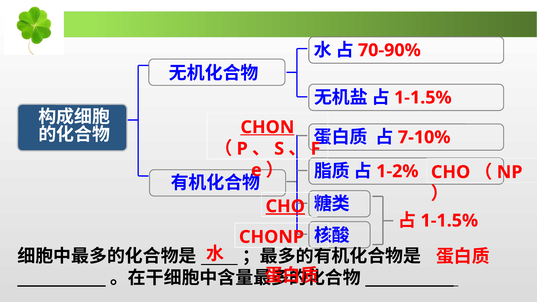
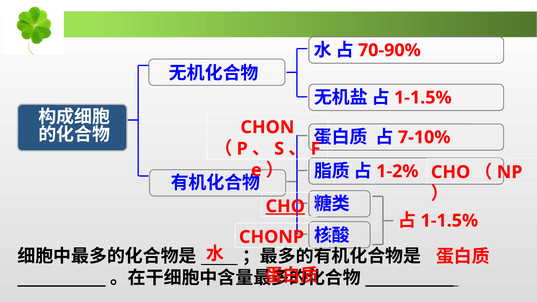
CHON underline: present -> none
